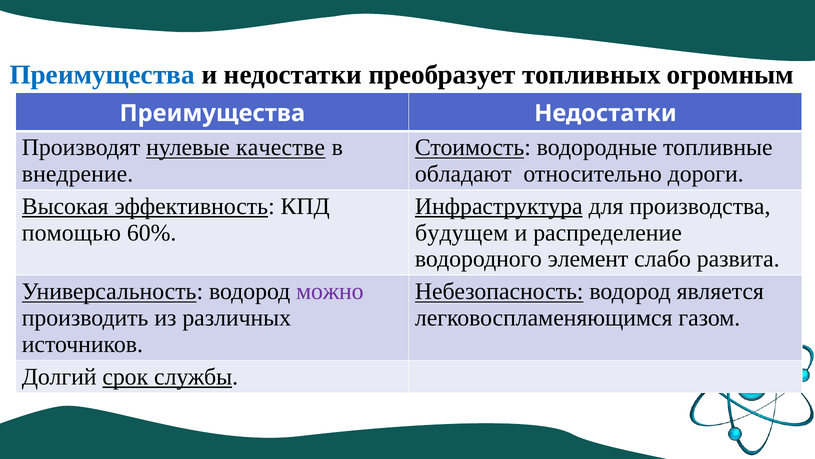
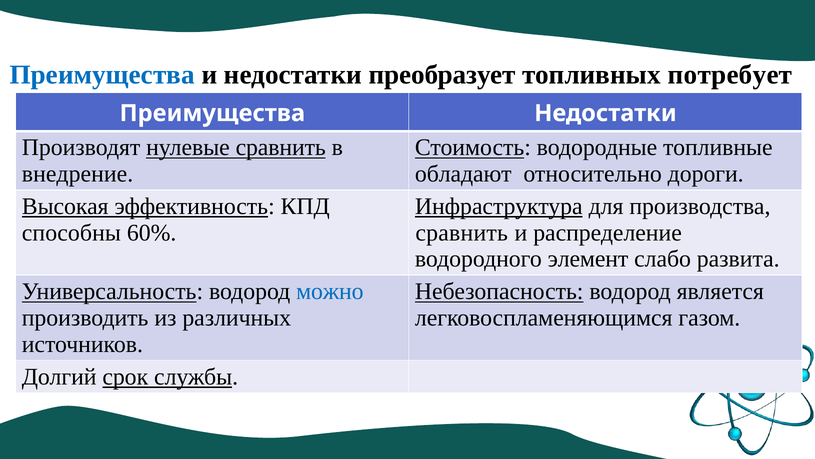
огромным: огромным -> потребует
нулевые качестве: качестве -> сравнить
помощью: помощью -> способны
будущем at (462, 232): будущем -> сравнить
можно colour: purple -> blue
